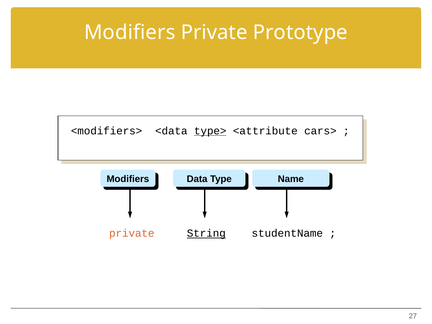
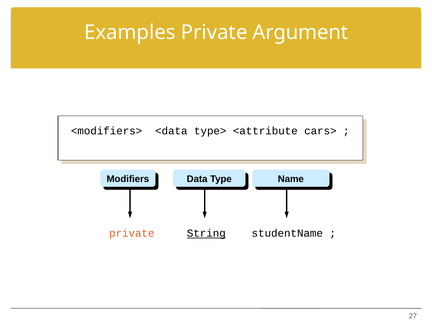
Modifiers at (130, 33): Modifiers -> Examples
Prototype: Prototype -> Argument
type> underline: present -> none
